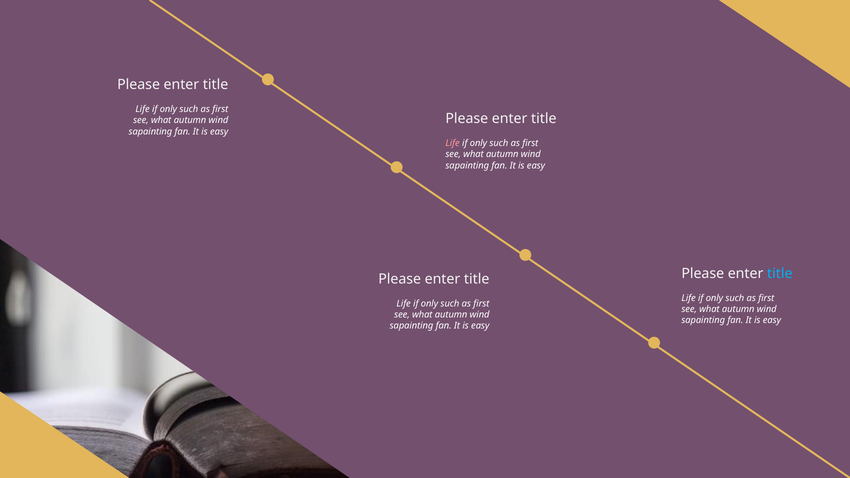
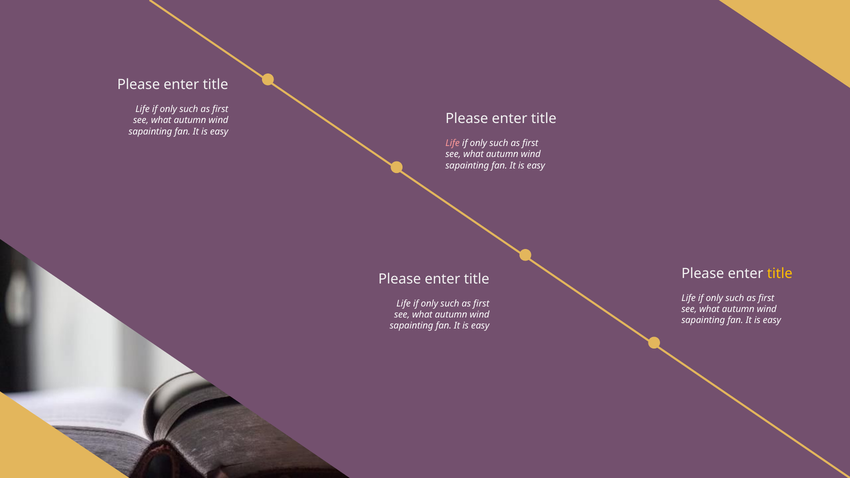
title at (780, 274) colour: light blue -> yellow
